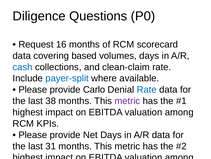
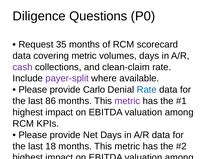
16: 16 -> 35
covering based: based -> metric
cash at (23, 67) colour: blue -> purple
payer-split colour: blue -> purple
38: 38 -> 86
31: 31 -> 18
